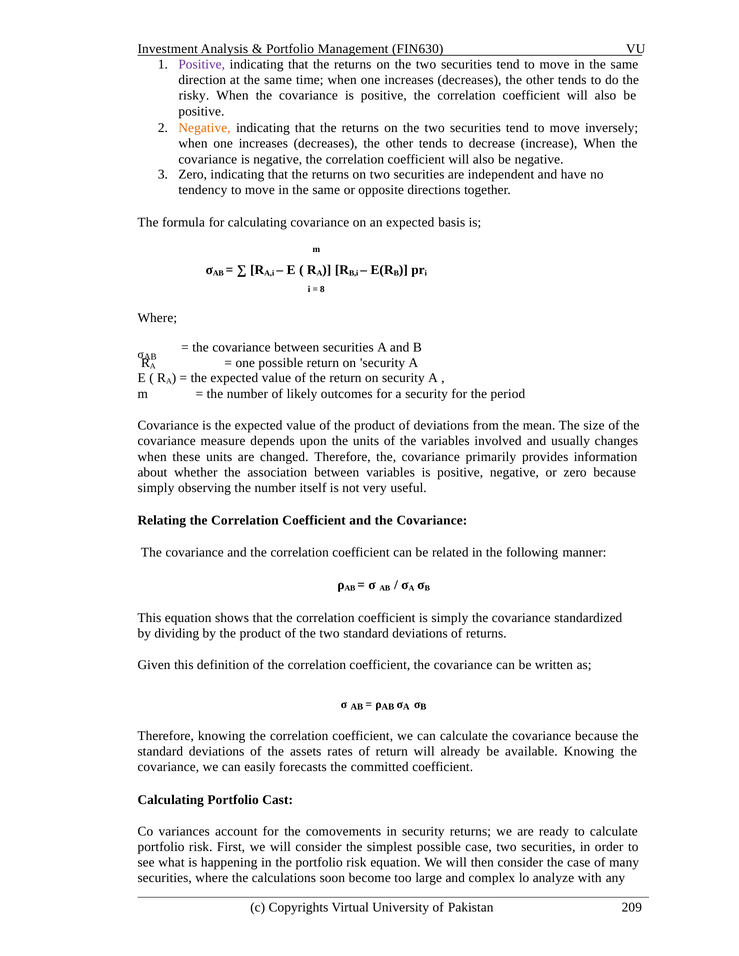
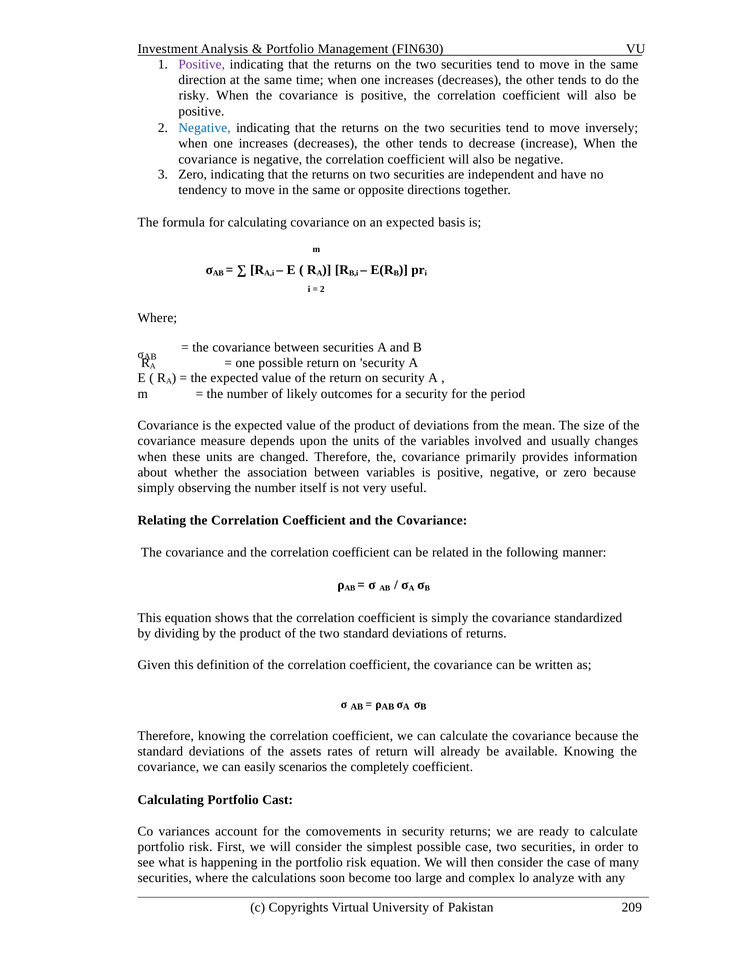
Negative at (205, 128) colour: orange -> blue
8 at (322, 289): 8 -> 2
forecasts: forecasts -> scenarios
committed: committed -> completely
